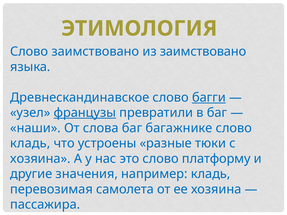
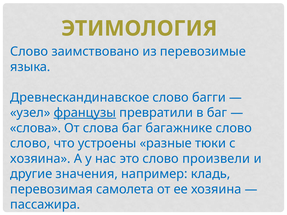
из заимствовано: заимствовано -> перевозимые
багги underline: present -> none
наши at (35, 128): наши -> слова
кладь at (30, 144): кладь -> слово
платформу: платформу -> произвели
